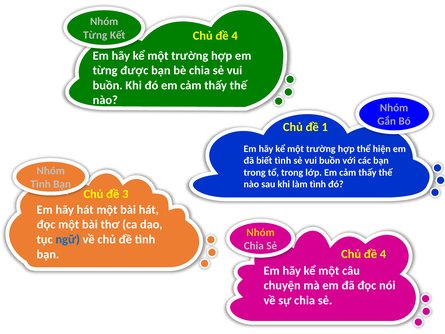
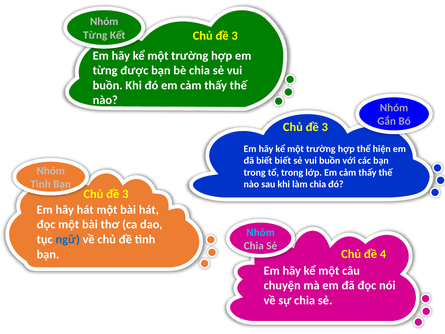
4 at (235, 36): 4 -> 3
1 at (325, 127): 1 -> 3
biết tình: tình -> biết
làm tình: tình -> chia
Nhóm at (261, 232) colour: yellow -> light blue
